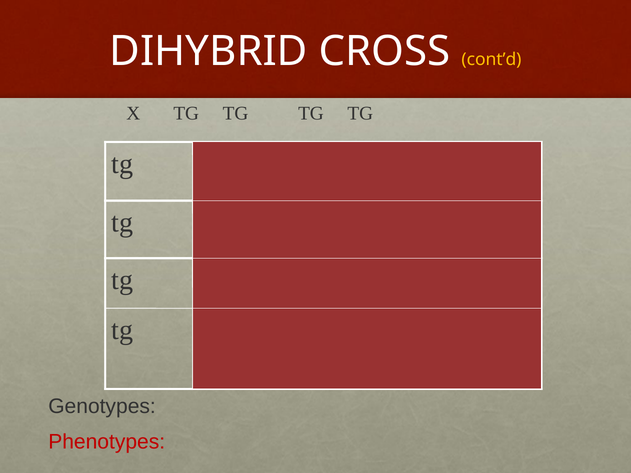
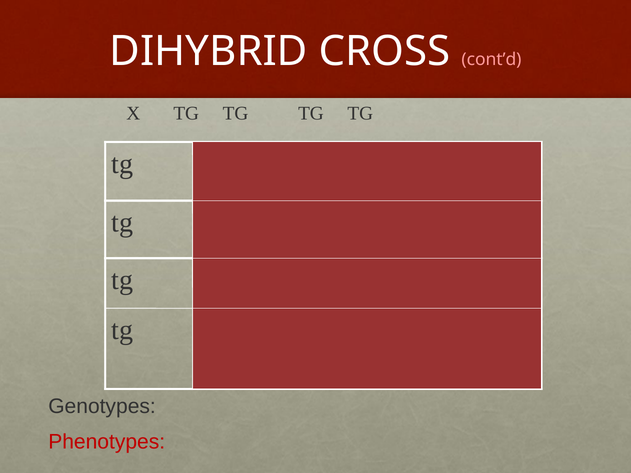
cont’d colour: yellow -> pink
